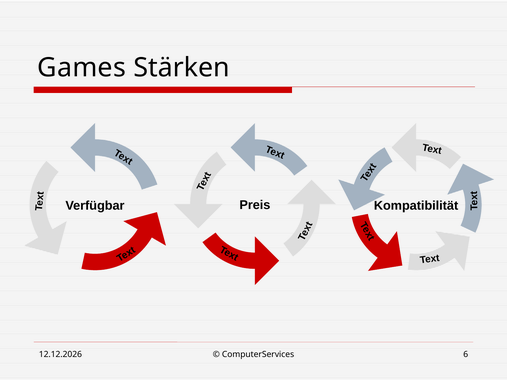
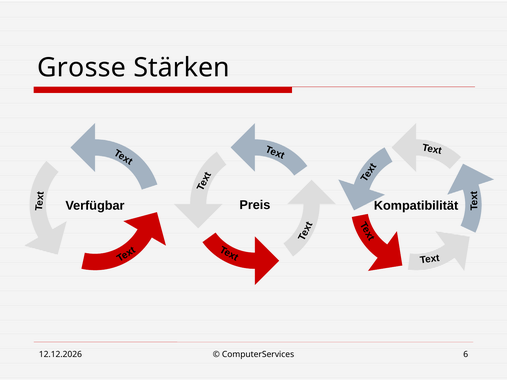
Games: Games -> Grosse
